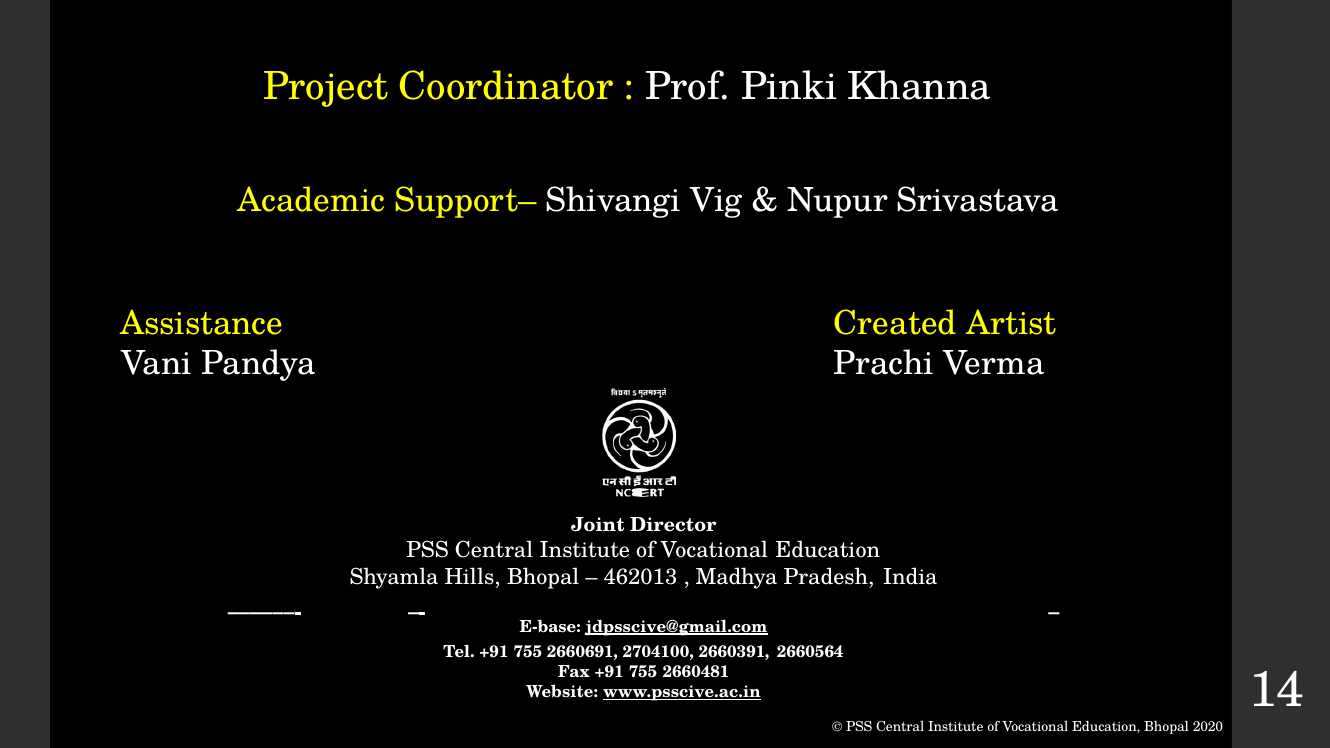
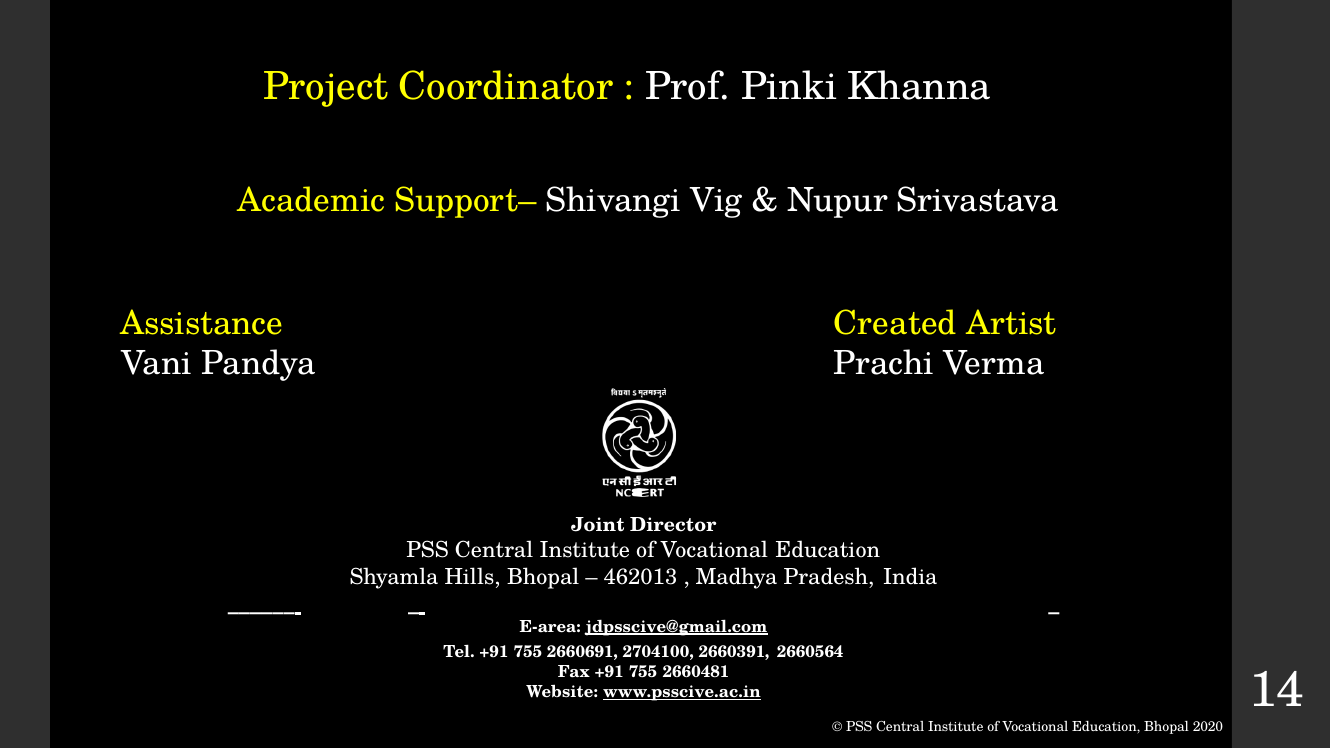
E-base: E-base -> E-area
